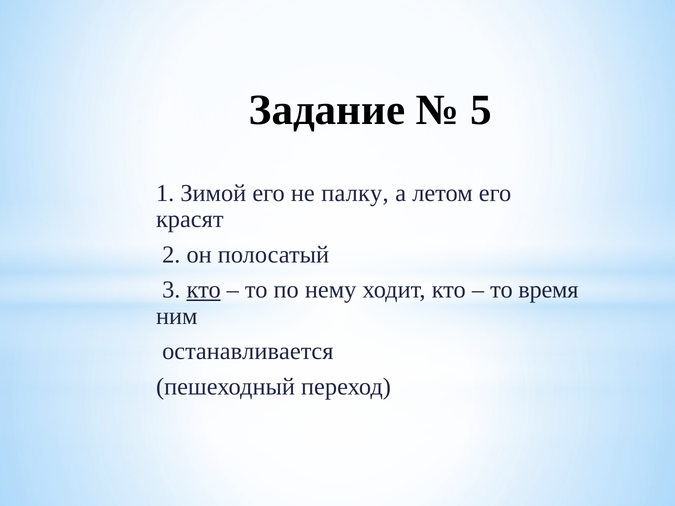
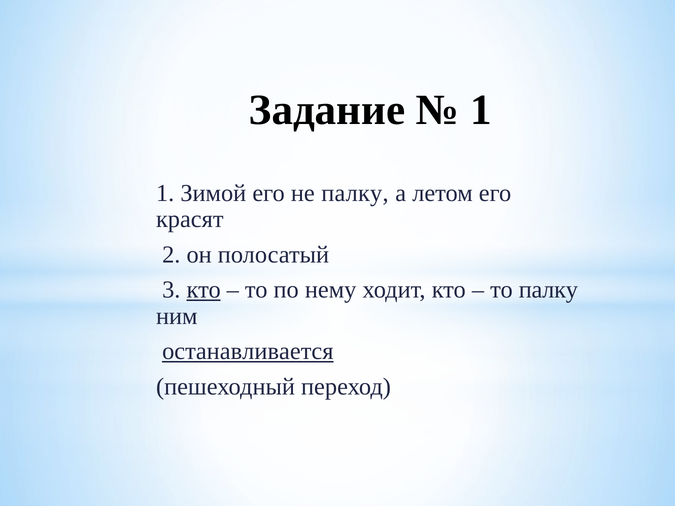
5 at (481, 110): 5 -> 1
то время: время -> палку
останавливается underline: none -> present
